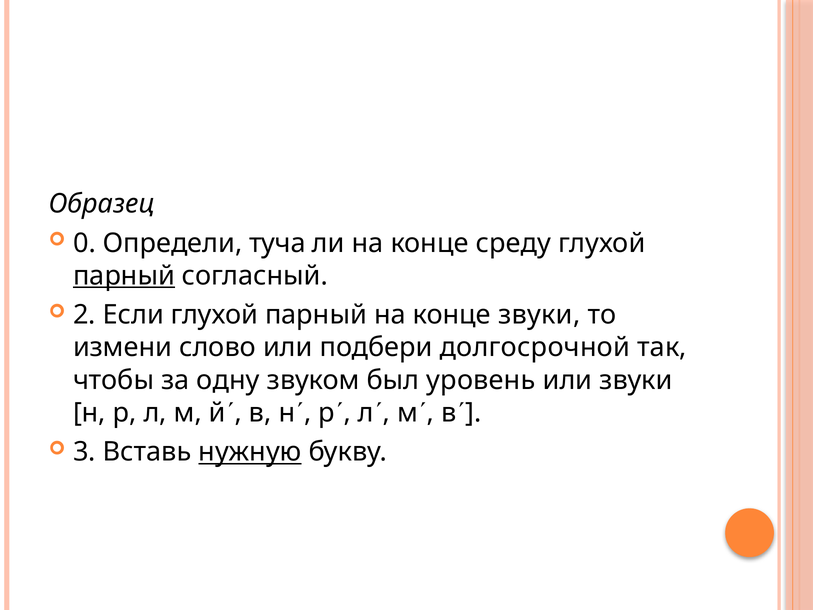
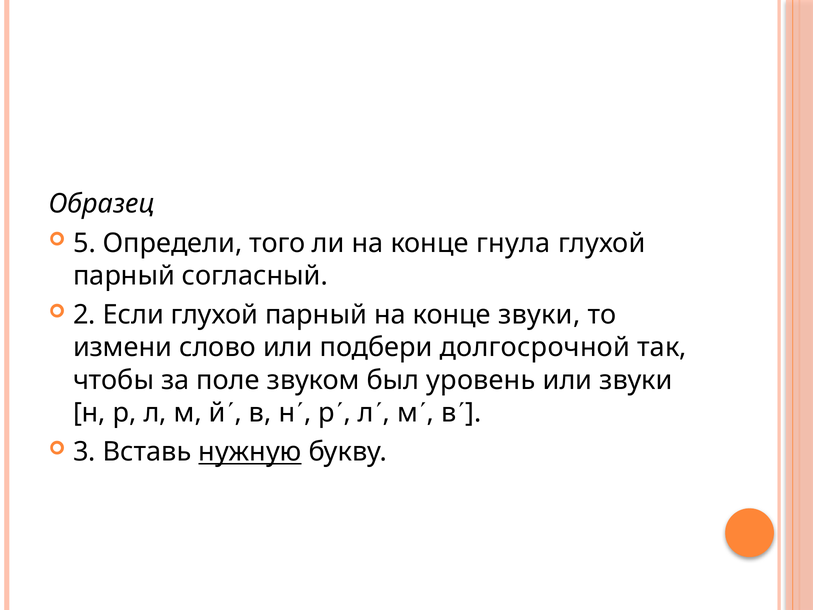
0: 0 -> 5
туча: туча -> того
среду: среду -> гнула
парный at (124, 276) underline: present -> none
одну: одну -> поле
